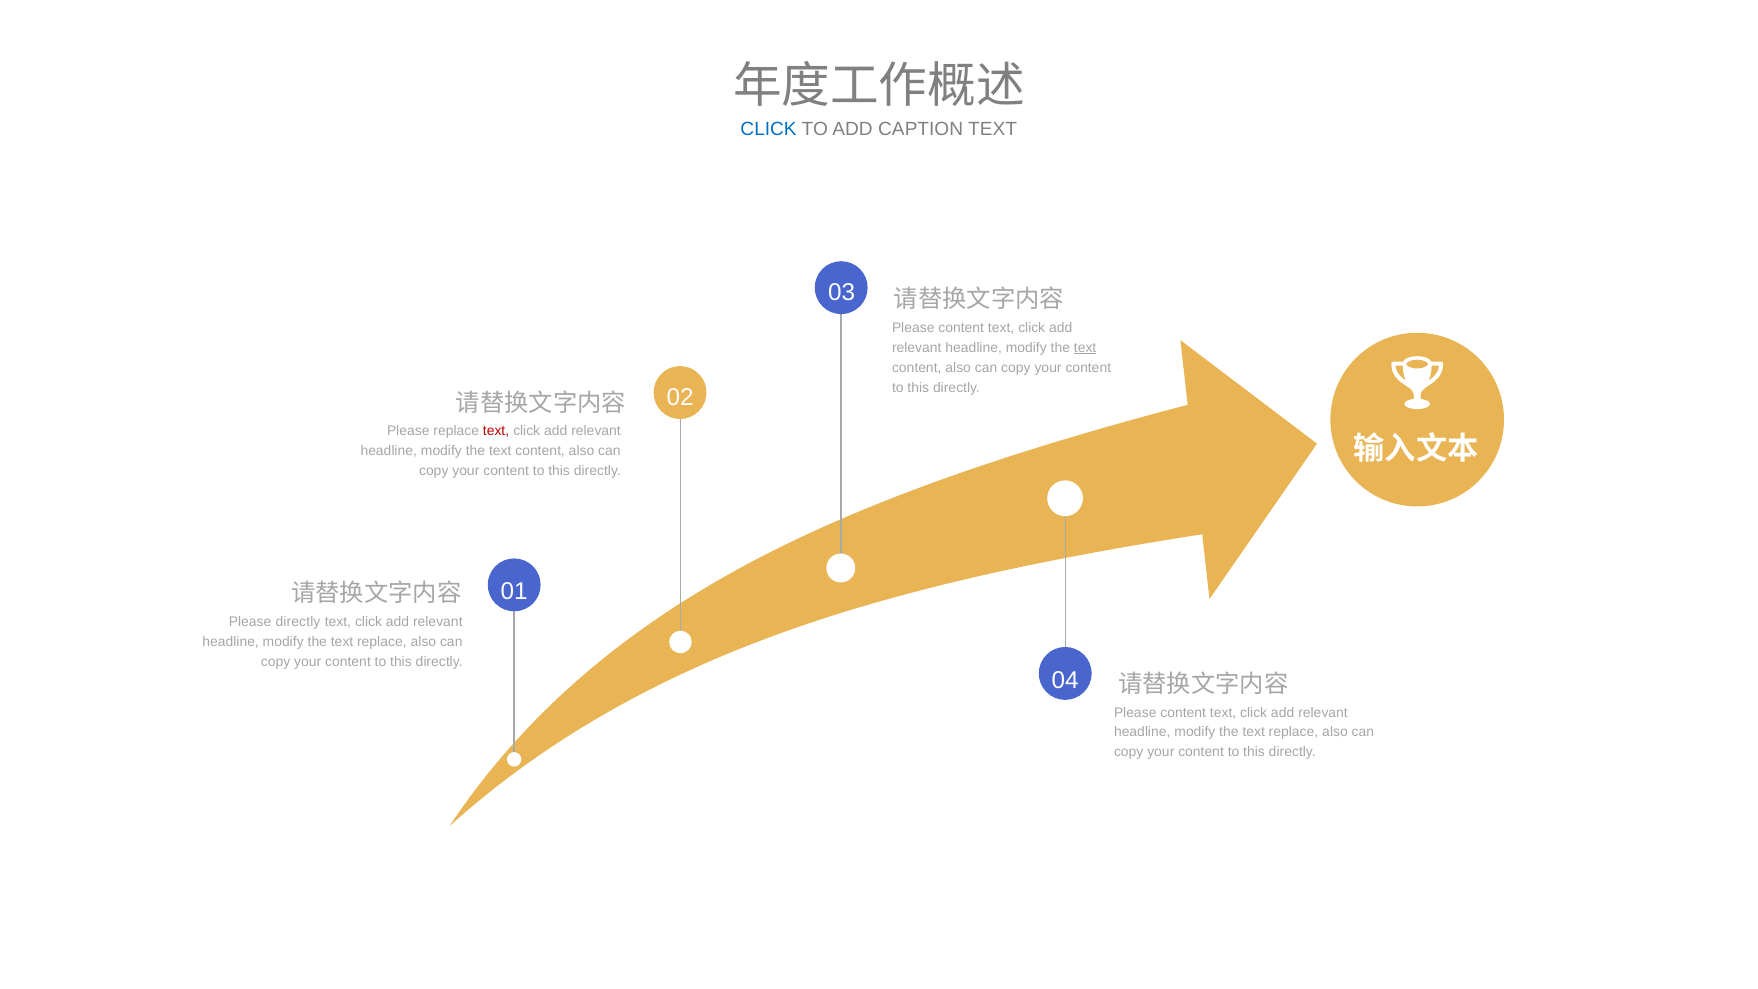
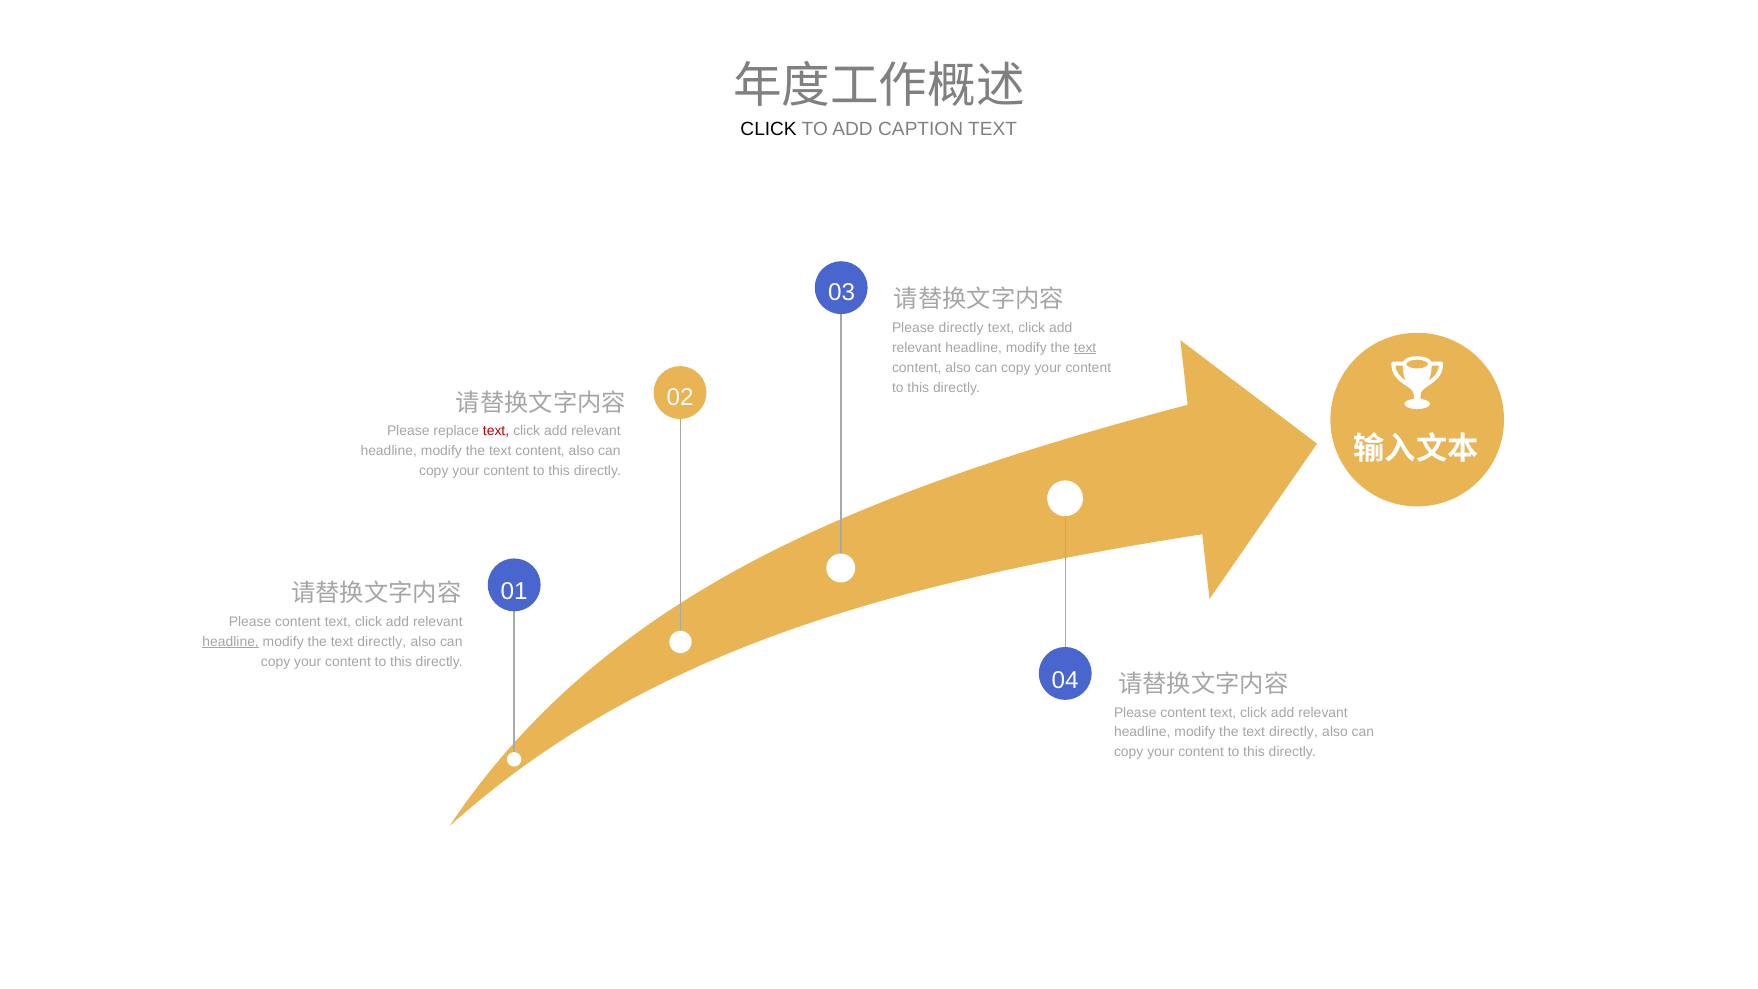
CLICK at (769, 130) colour: blue -> black
content at (961, 328): content -> directly
directly at (298, 622): directly -> content
headline at (231, 641) underline: none -> present
replace at (382, 641): replace -> directly
replace at (1294, 732): replace -> directly
